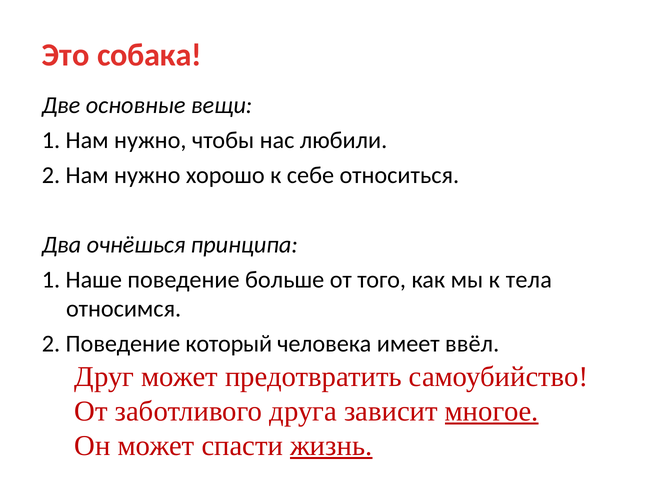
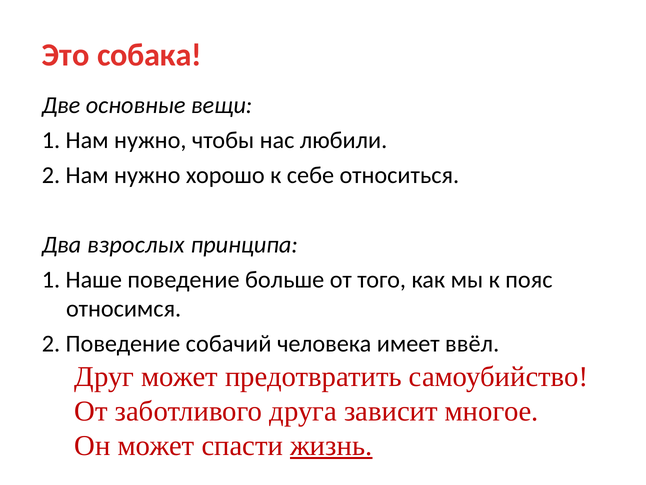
очнёшься: очнёшься -> взрослых
тела: тела -> пояс
который: который -> собачий
многое underline: present -> none
